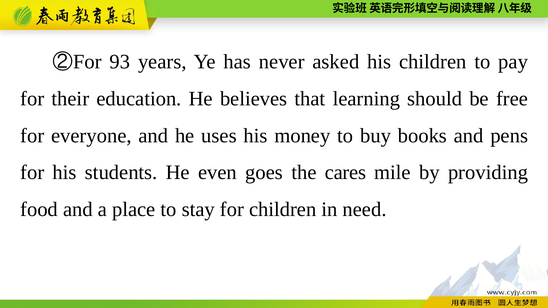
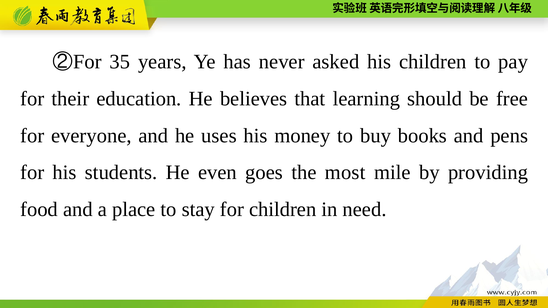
93: 93 -> 35
cares: cares -> most
